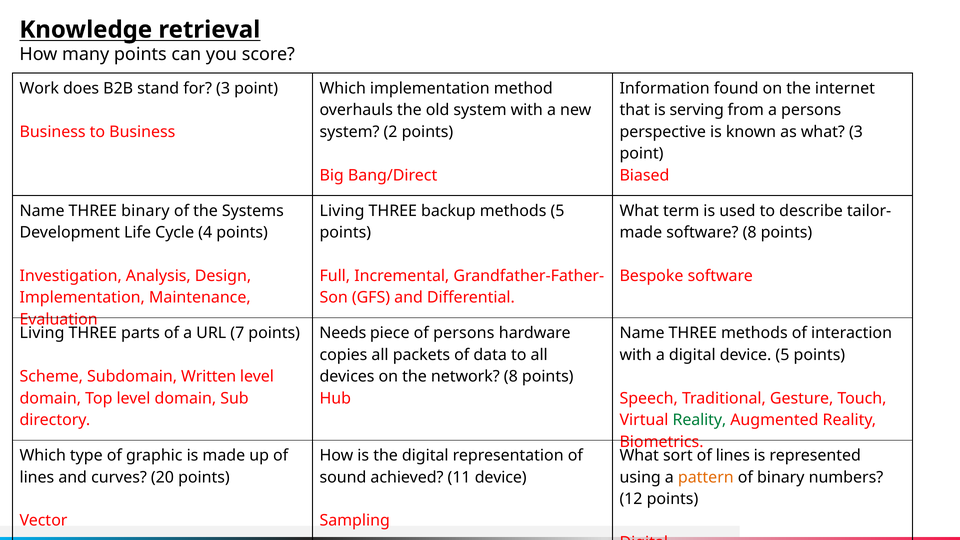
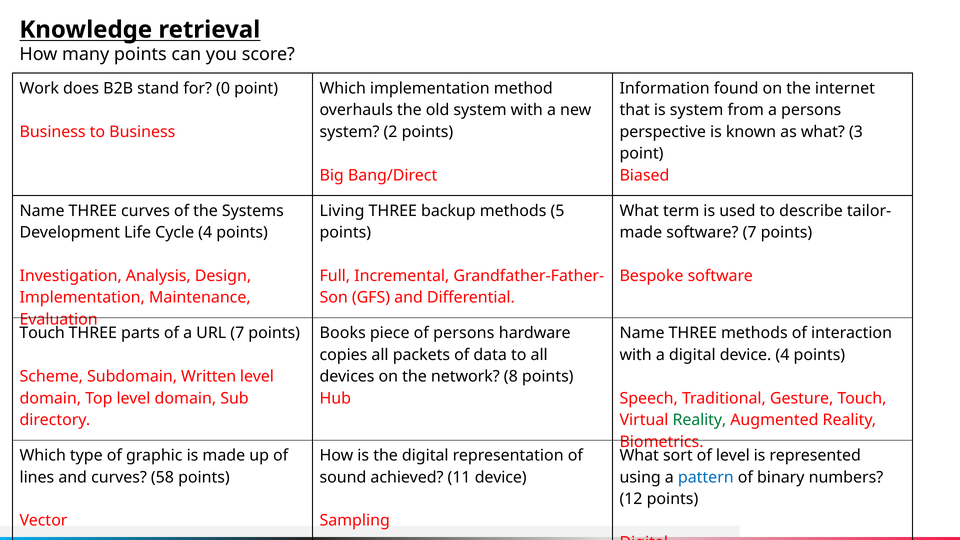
for 3: 3 -> 0
is serving: serving -> system
THREE binary: binary -> curves
software 8: 8 -> 7
Living at (42, 333): Living -> Touch
Needs: Needs -> Books
device 5: 5 -> 4
sort of lines: lines -> level
20: 20 -> 58
pattern colour: orange -> blue
